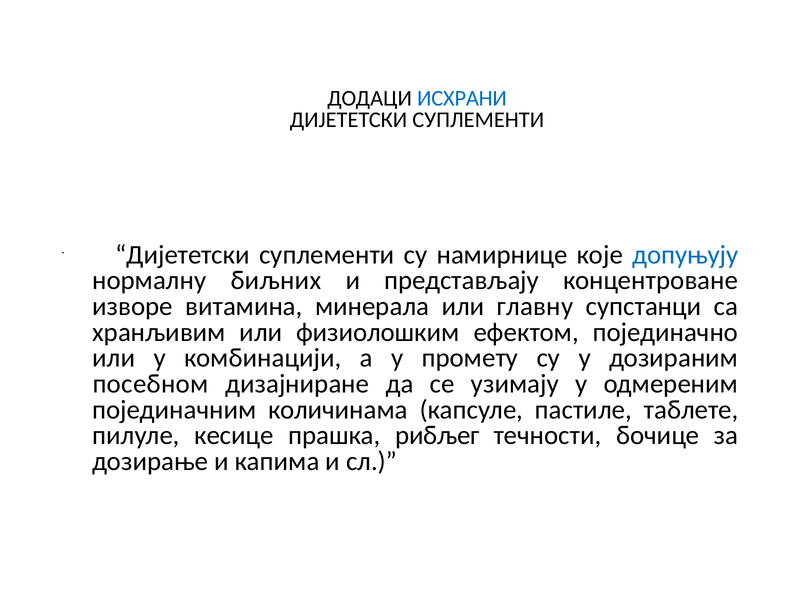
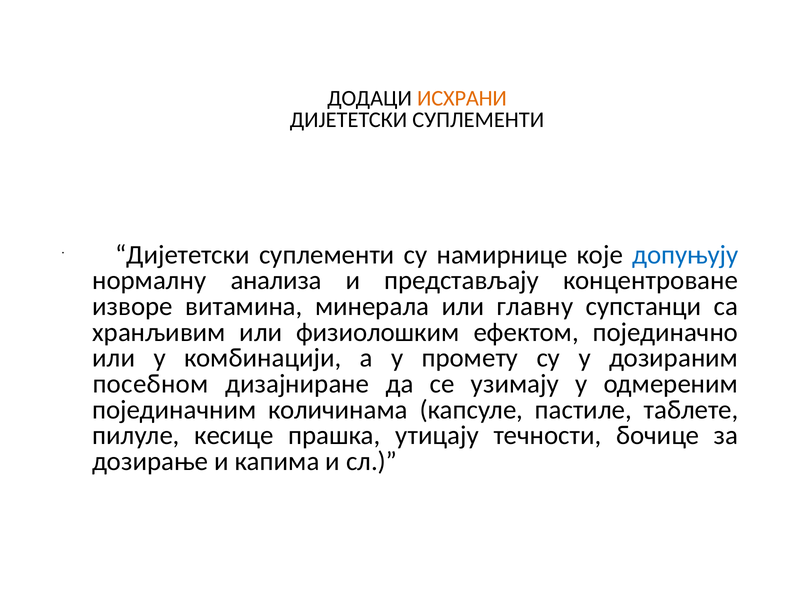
ИСХРАНИ colour: blue -> orange
биљних: биљних -> анализа
рибљег: рибљег -> утицају
